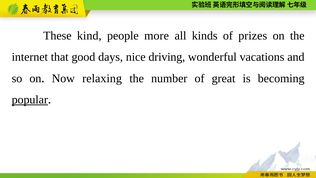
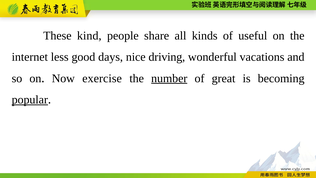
more: more -> share
prizes: prizes -> useful
that: that -> less
relaxing: relaxing -> exercise
number underline: none -> present
